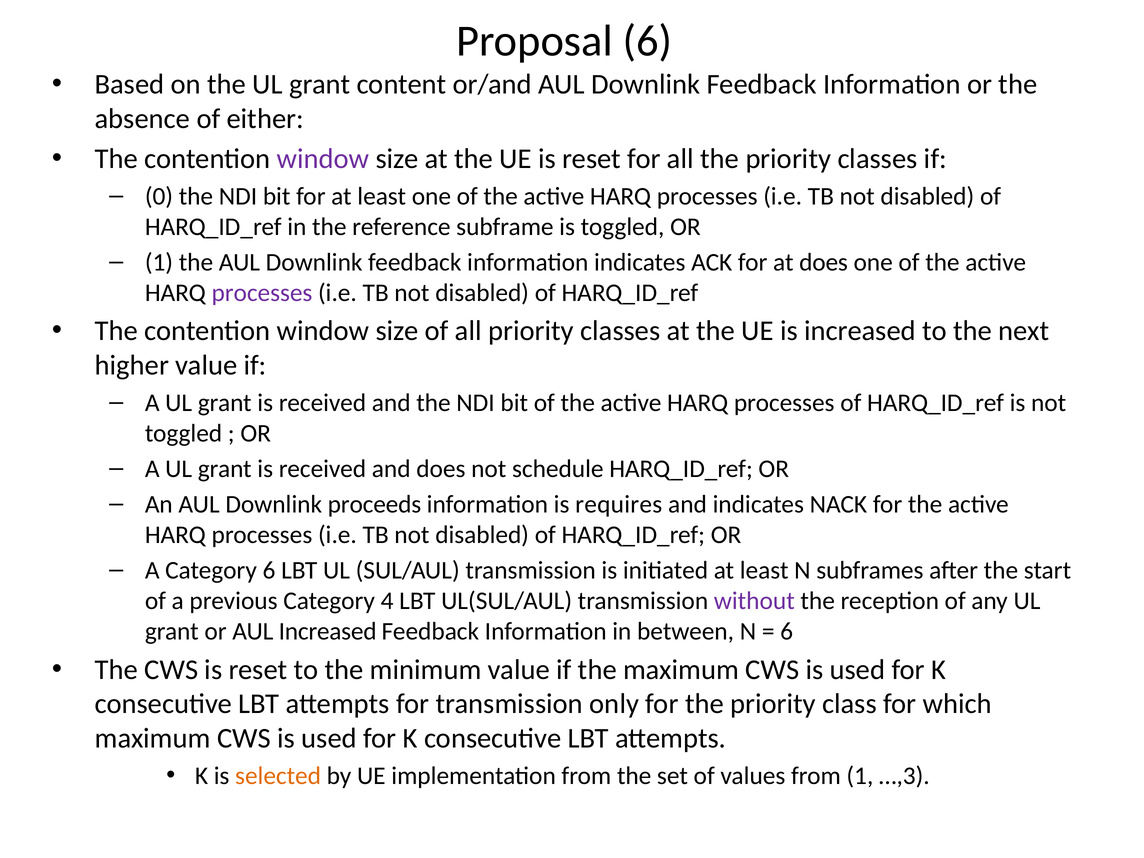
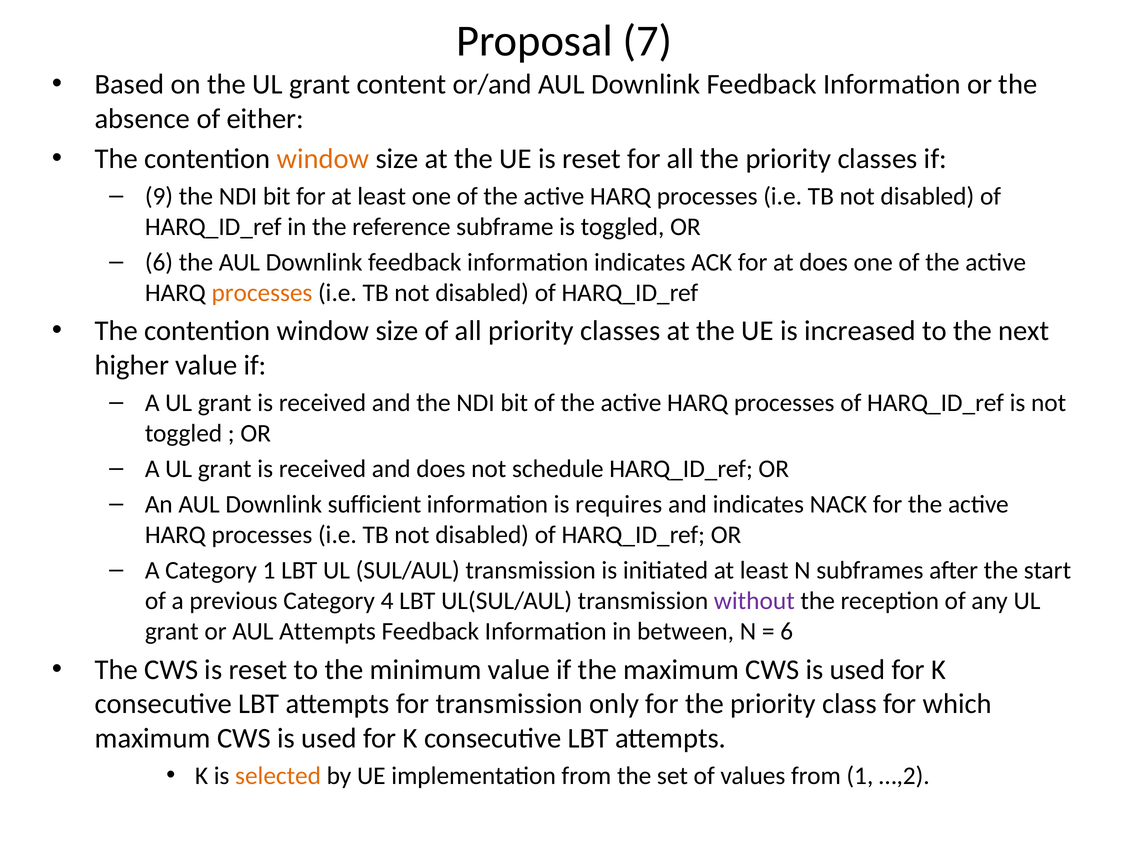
Proposal 6: 6 -> 7
window at (323, 159) colour: purple -> orange
0: 0 -> 9
1 at (159, 262): 1 -> 6
processes at (262, 293) colour: purple -> orange
proceeds: proceeds -> sufficient
Category 6: 6 -> 1
AUL Increased: Increased -> Attempts
…,3: …,3 -> …,2
